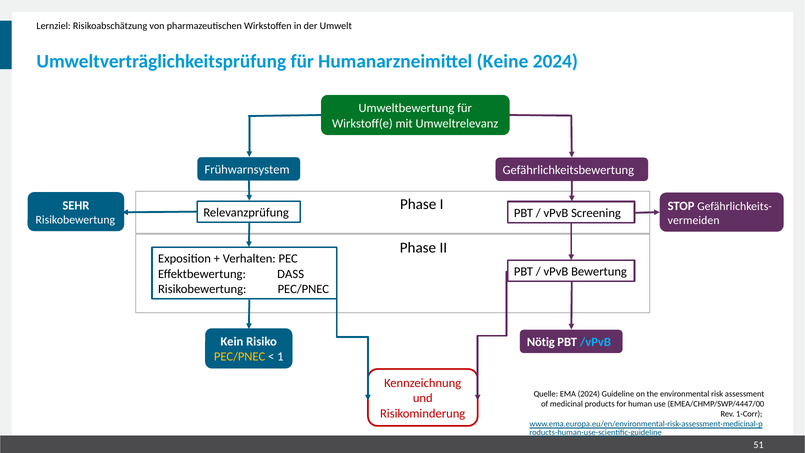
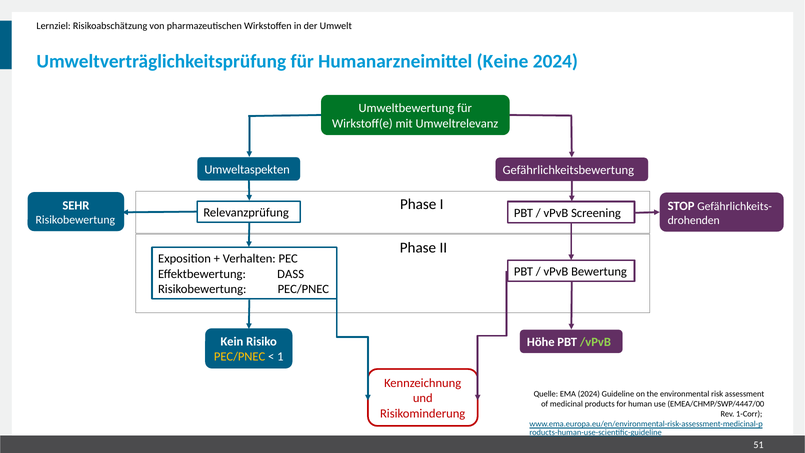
Frühwarnsystem: Frühwarnsystem -> Umweltaspekten
vermeiden: vermeiden -> drohenden
Nötig: Nötig -> Höhe
/vPvB colour: light blue -> light green
